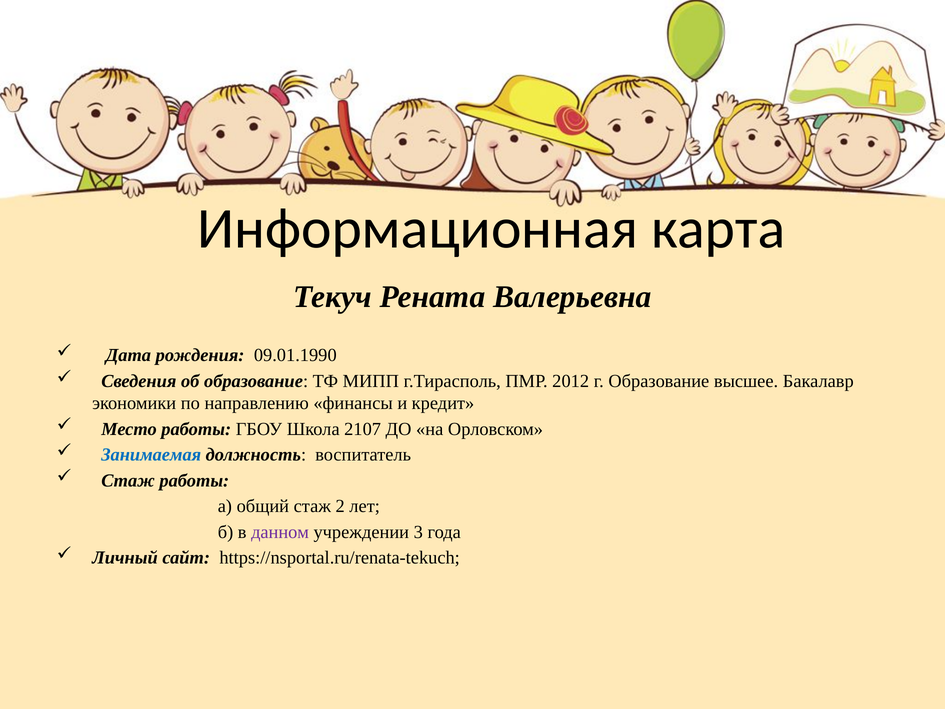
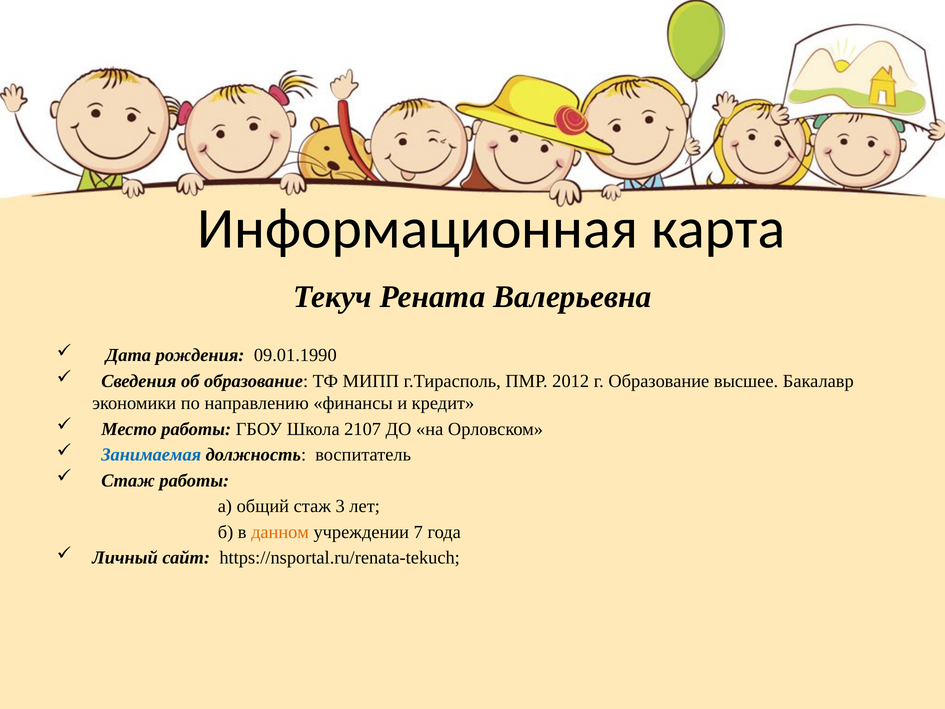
2: 2 -> 3
данном colour: purple -> orange
3: 3 -> 7
